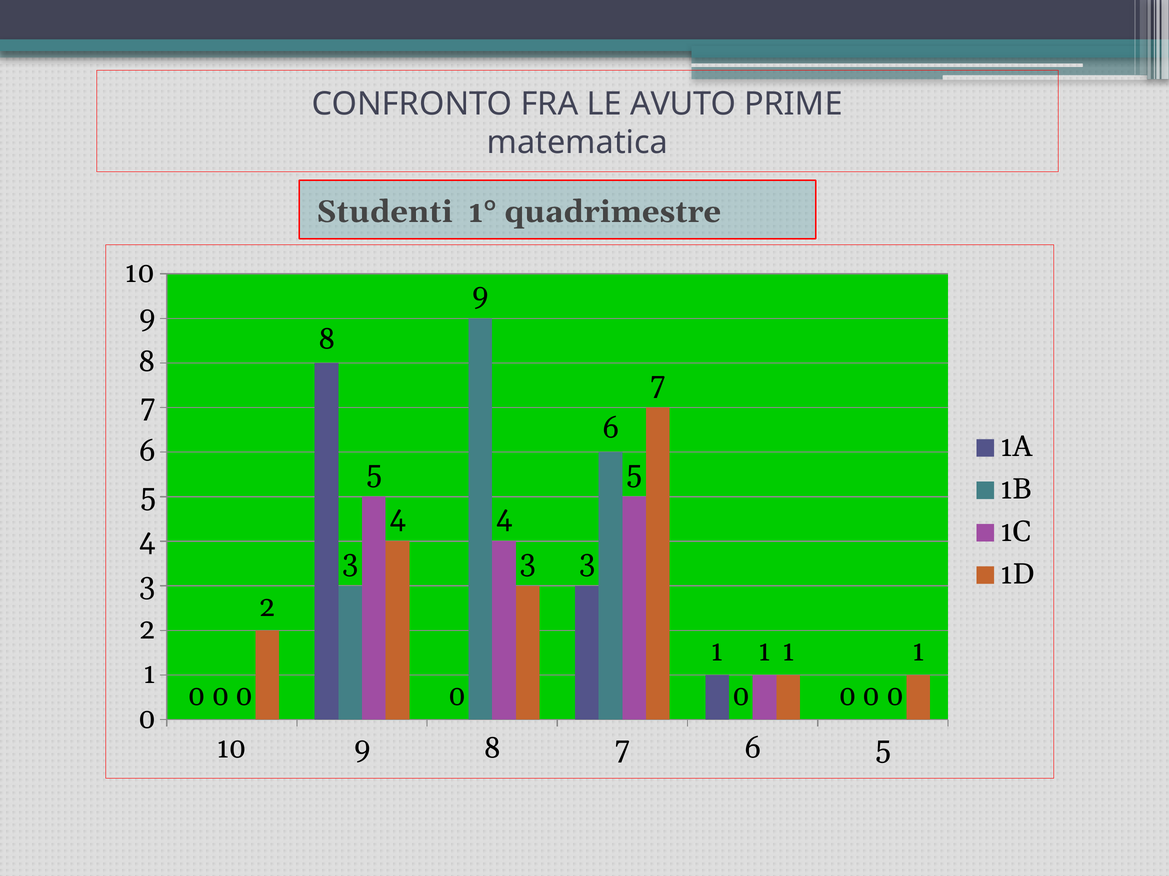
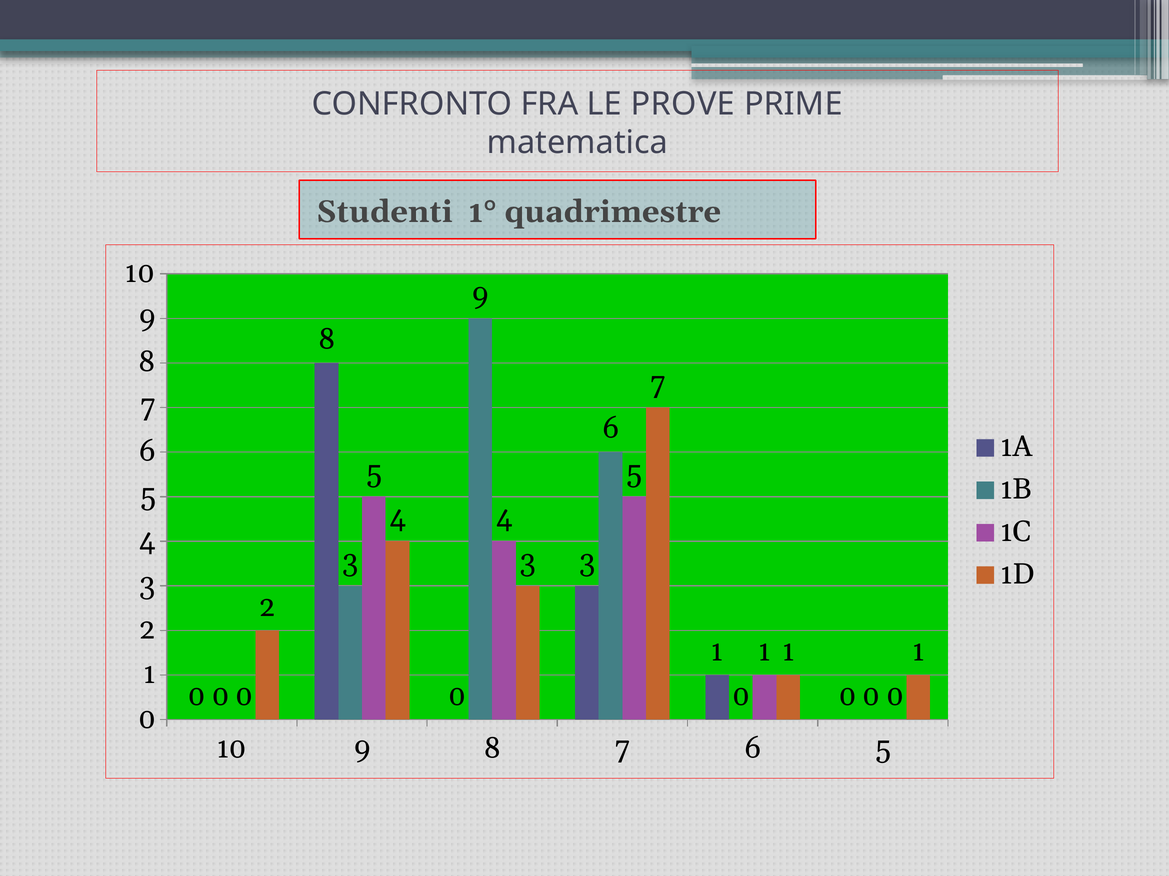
AVUTO: AVUTO -> PROVE
